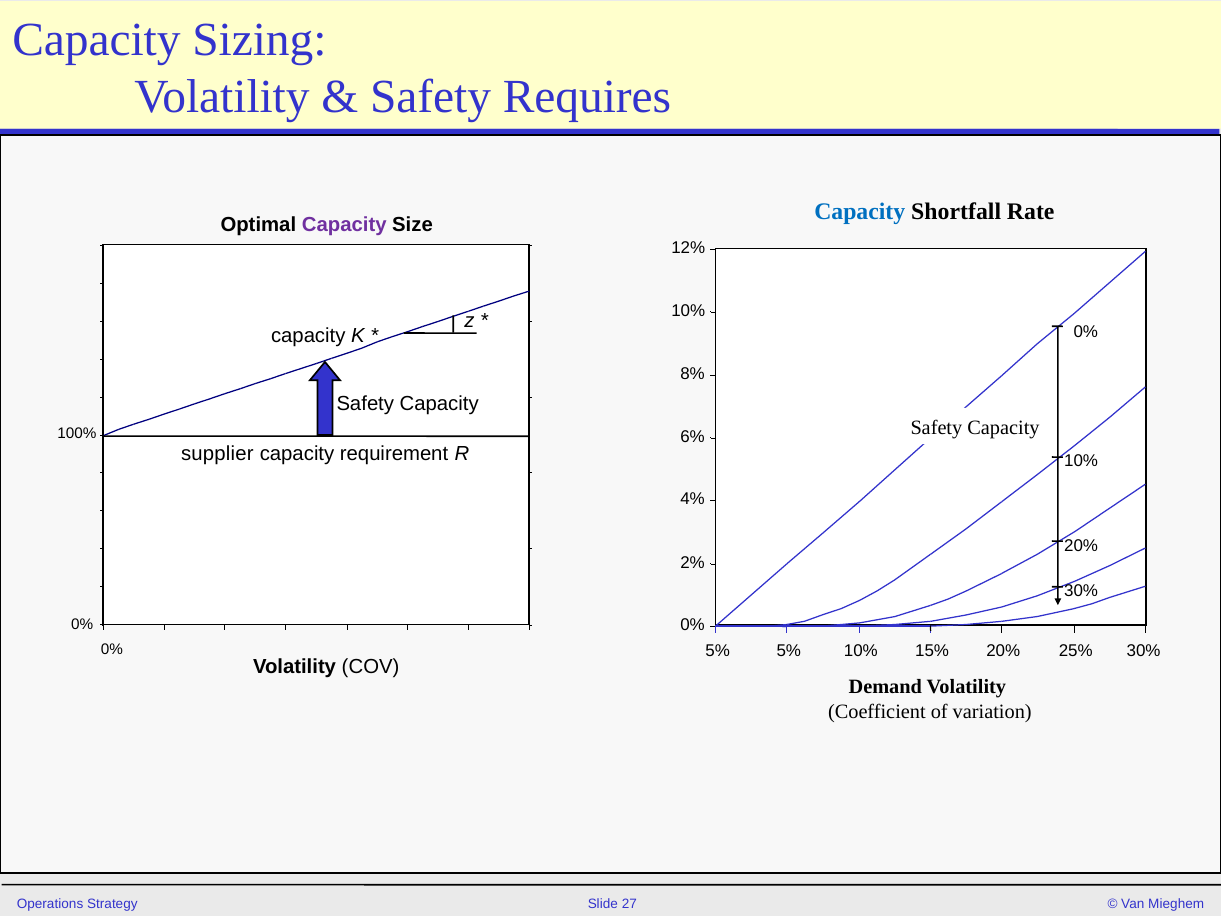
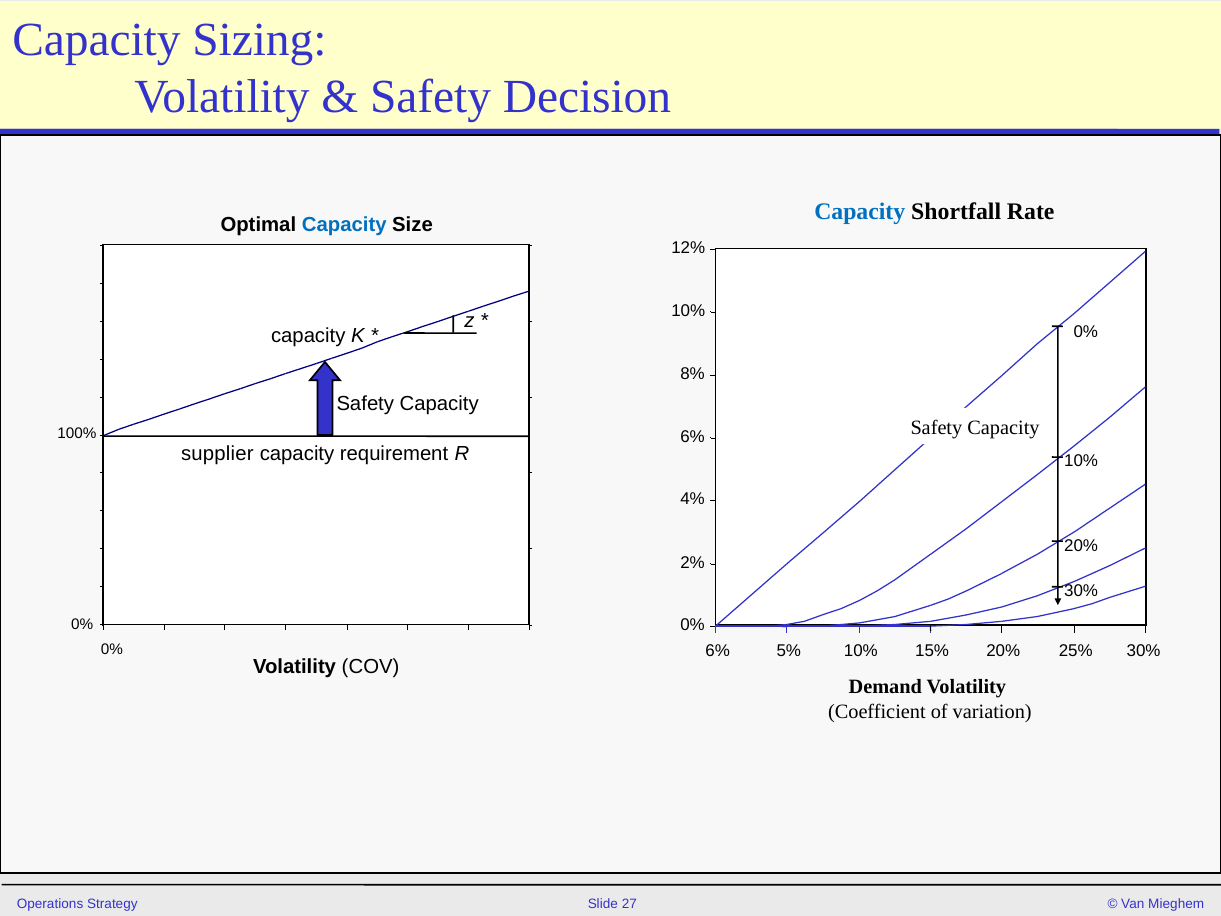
Requires: Requires -> Decision
Capacity at (344, 225) colour: purple -> blue
5% at (718, 651): 5% -> 6%
